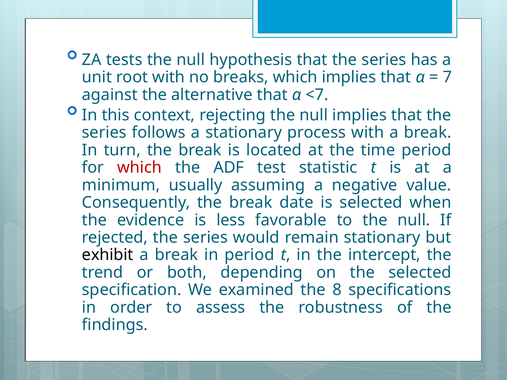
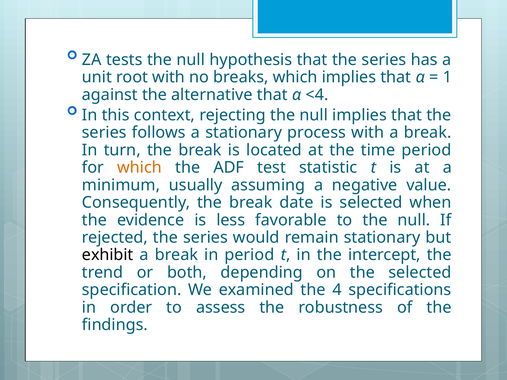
7: 7 -> 1
<7: <7 -> <4
which at (140, 168) colour: red -> orange
8: 8 -> 4
